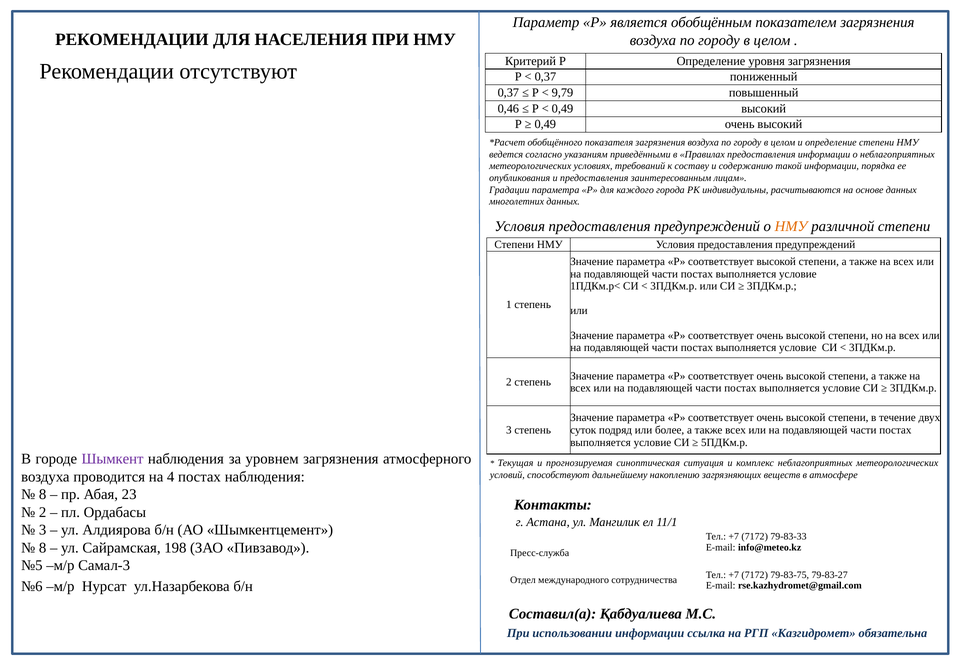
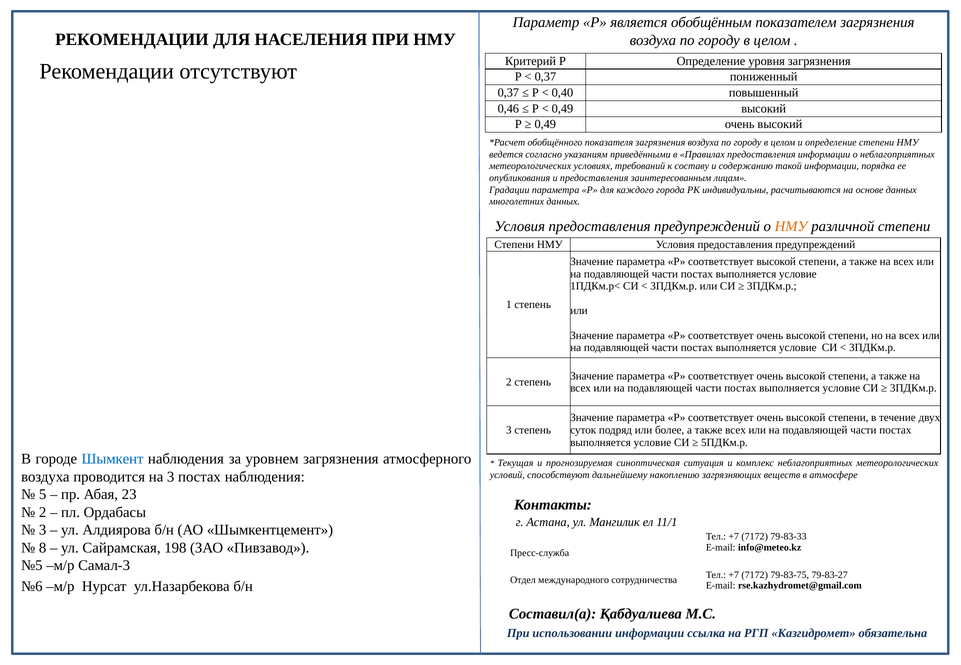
9,79: 9,79 -> 0,40
Шымкент colour: purple -> blue
на 4: 4 -> 3
8 at (43, 495): 8 -> 5
